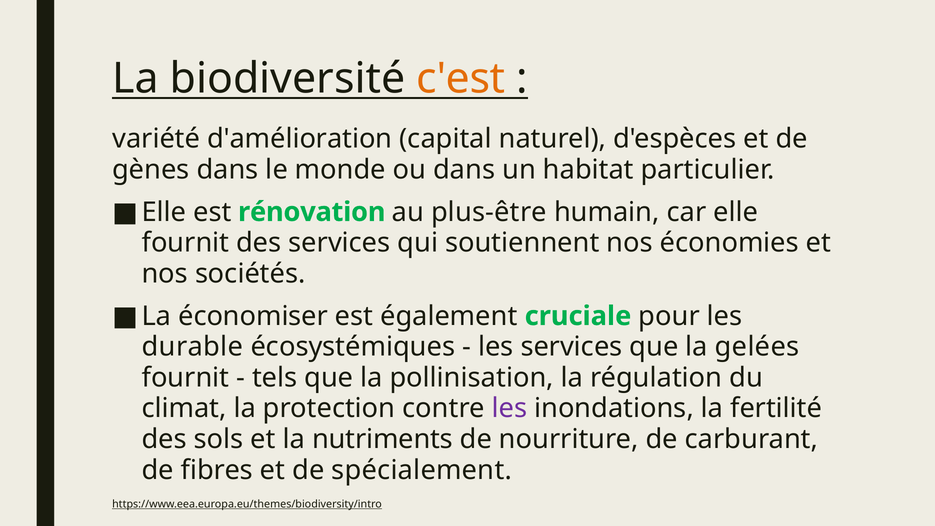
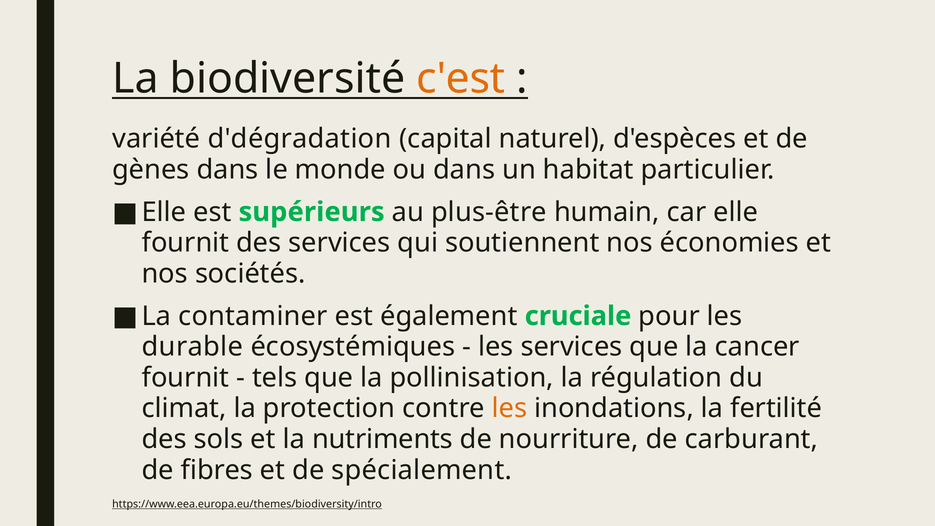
d'amélioration: d'amélioration -> d'dégradation
rénovation: rénovation -> supérieurs
économiser: économiser -> contaminer
gelées: gelées -> cancer
les at (509, 408) colour: purple -> orange
